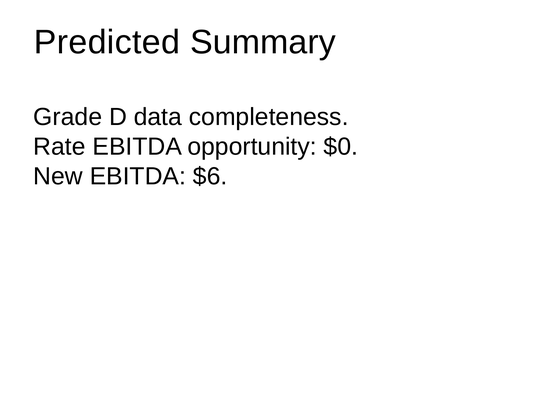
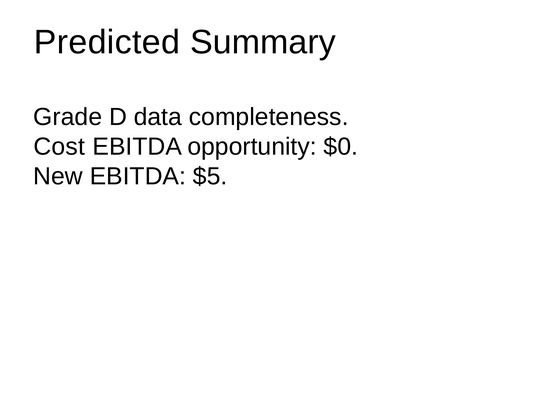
Rate: Rate -> Cost
$6: $6 -> $5
